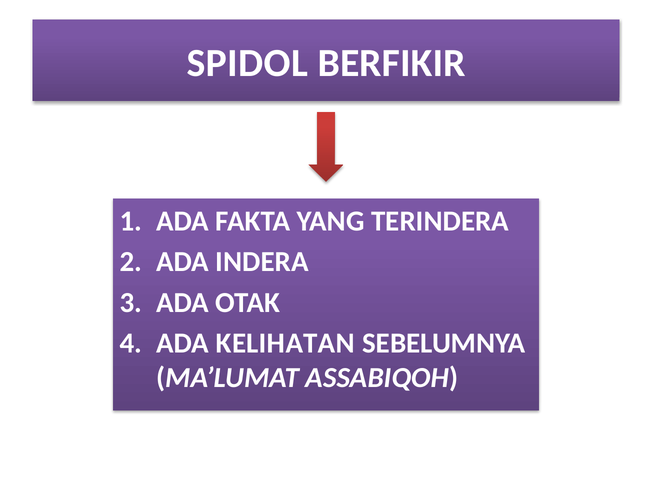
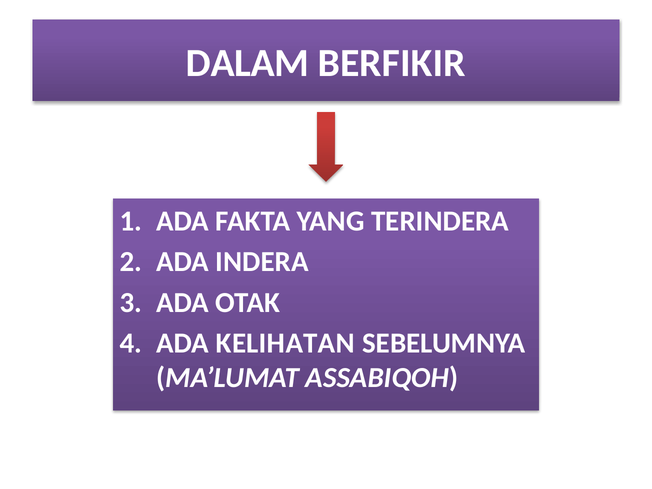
SPIDOL: SPIDOL -> DALAM
